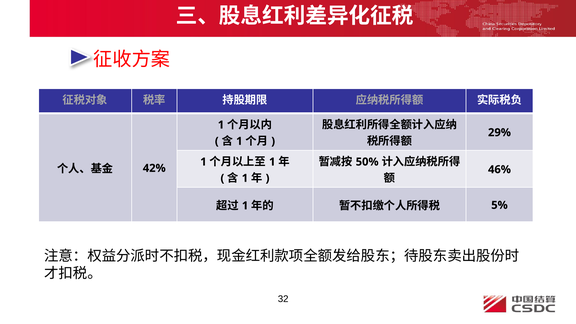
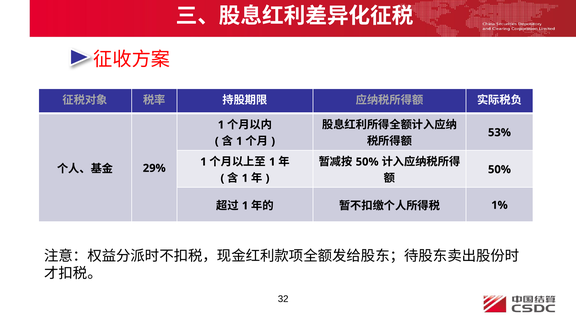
29%: 29% -> 53%
42%: 42% -> 29%
46% at (499, 169): 46% -> 50%
5%: 5% -> 1%
